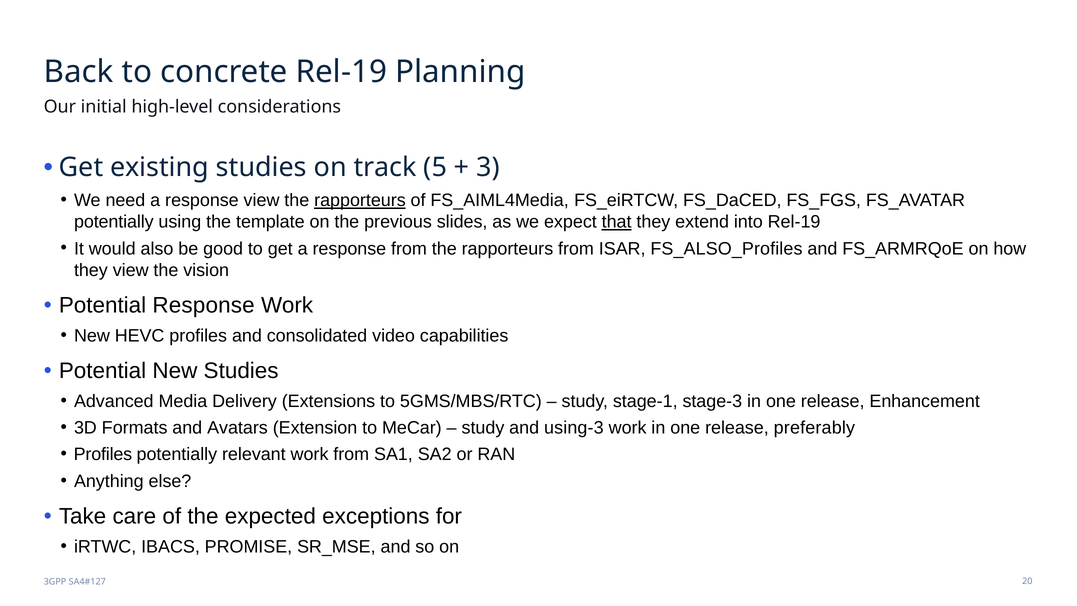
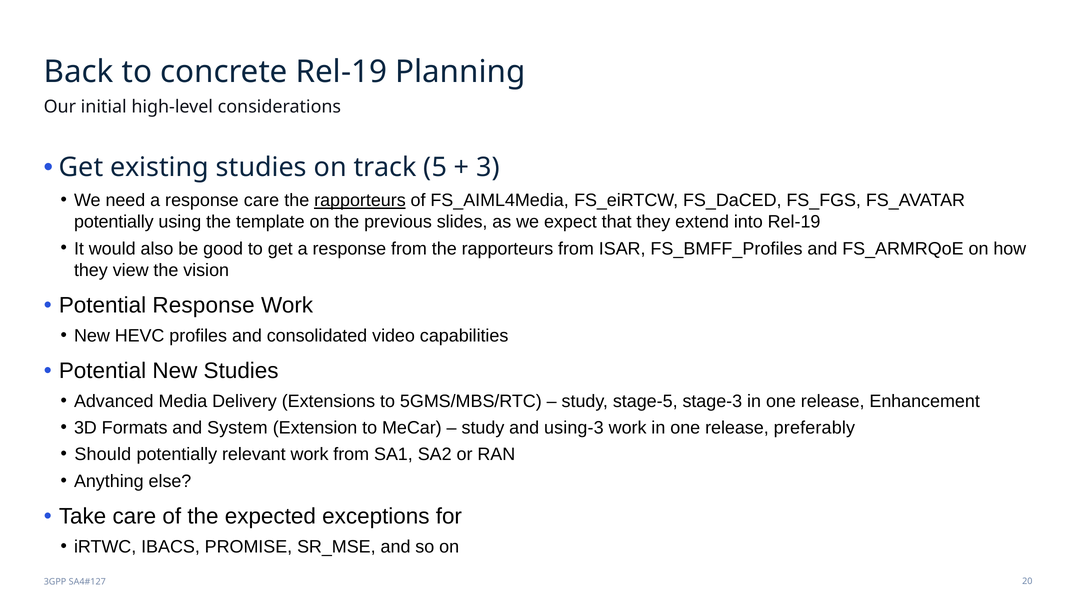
response view: view -> care
that underline: present -> none
FS_ALSO_Profiles: FS_ALSO_Profiles -> FS_BMFF_Profiles
stage-1: stage-1 -> stage-5
Avatars: Avatars -> System
Profiles at (103, 454): Profiles -> Should
